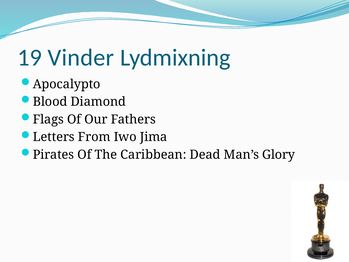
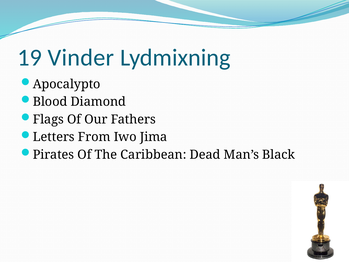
Glory: Glory -> Black
